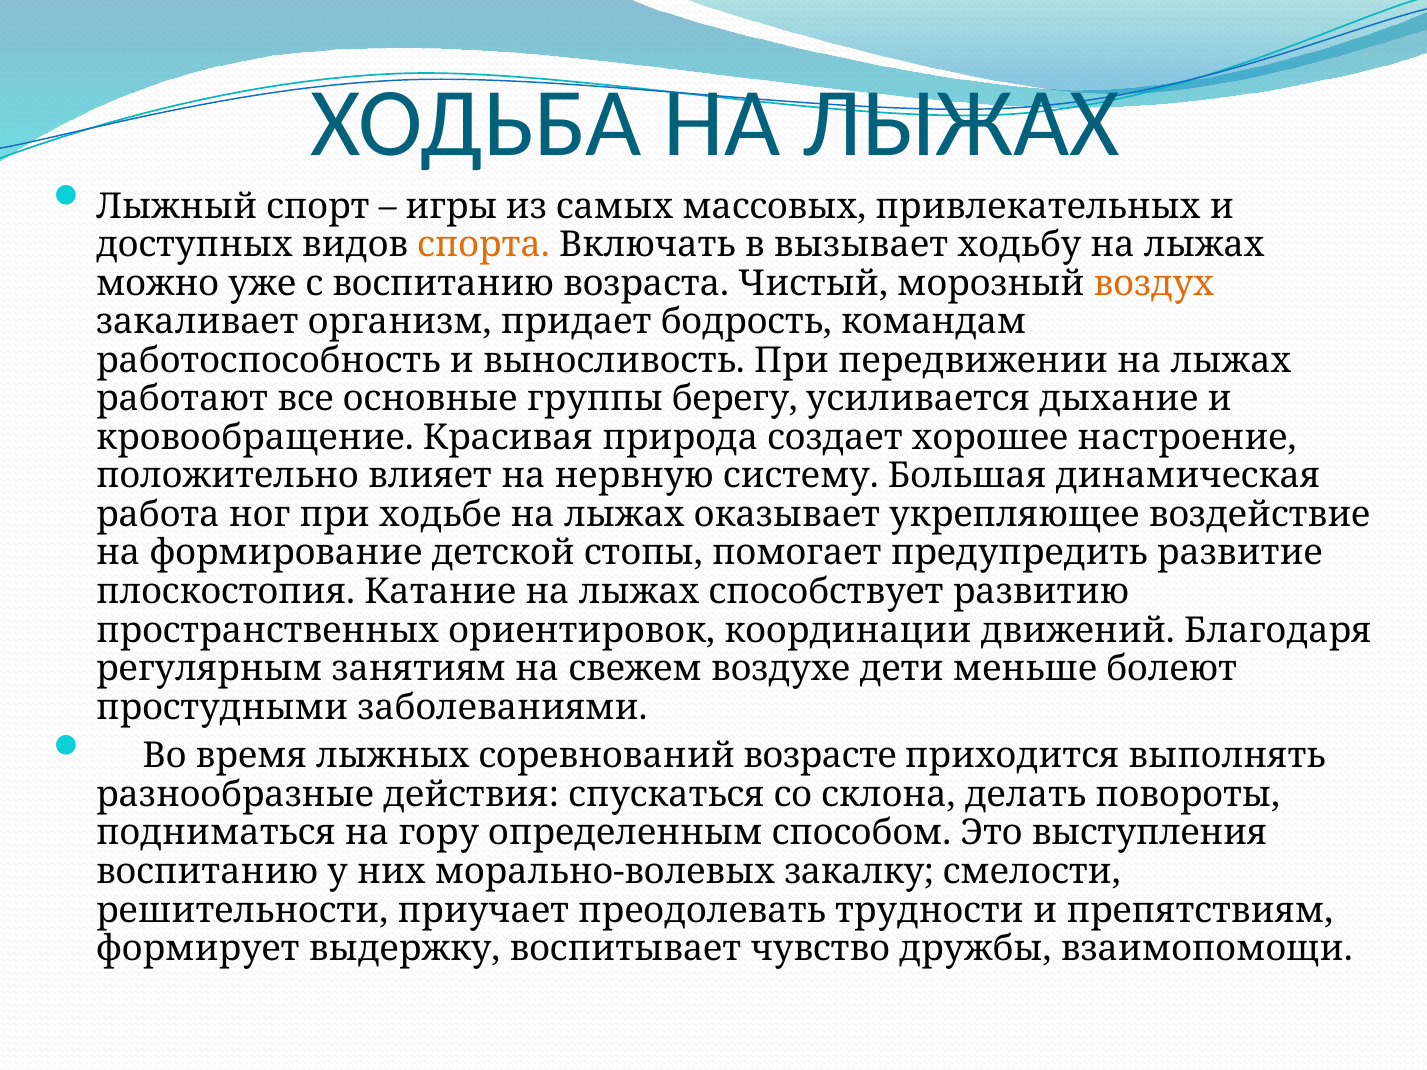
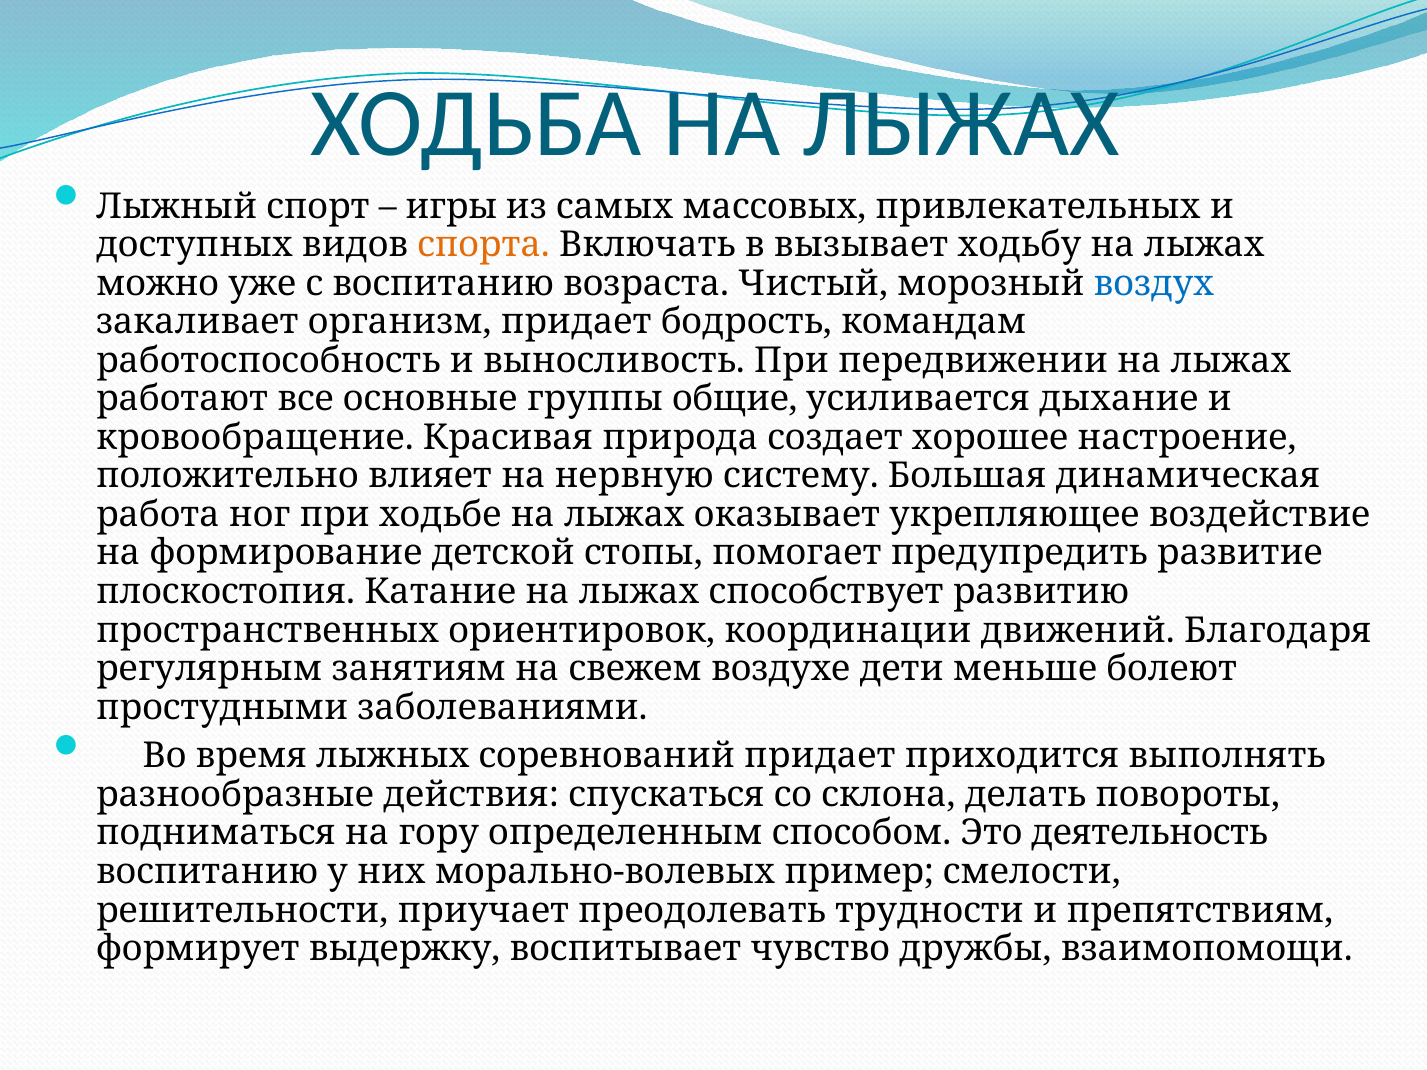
воздух colour: orange -> blue
берегу: берегу -> общие
соревнований возрасте: возрасте -> придает
выступления: выступления -> деятельность
закалку: закалку -> пример
